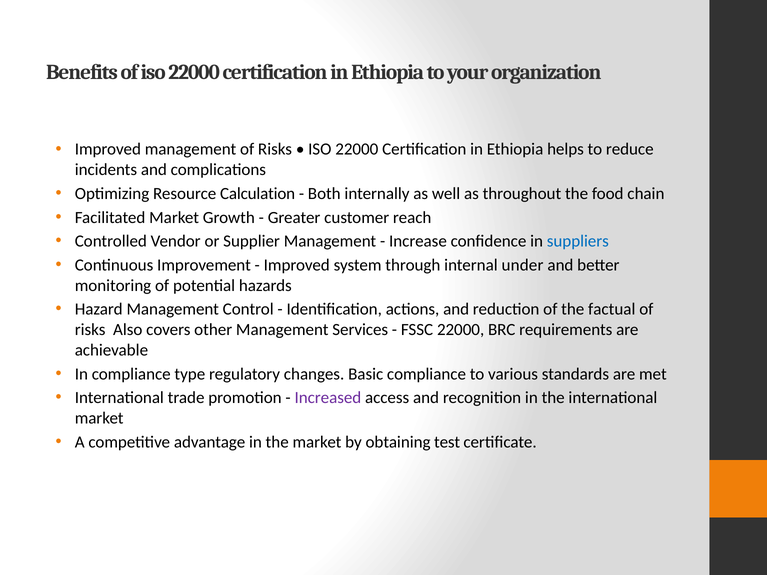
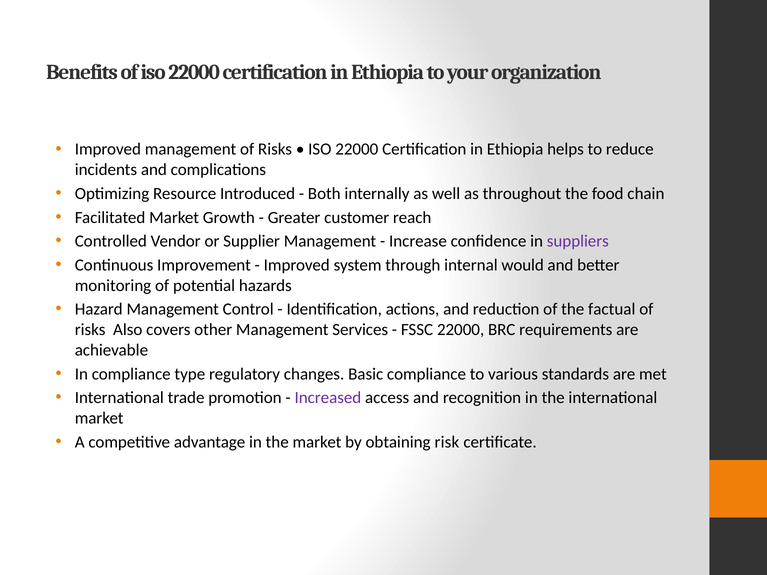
Calculation: Calculation -> Introduced
suppliers colour: blue -> purple
under: under -> would
test: test -> risk
